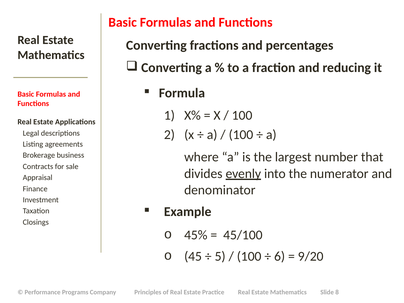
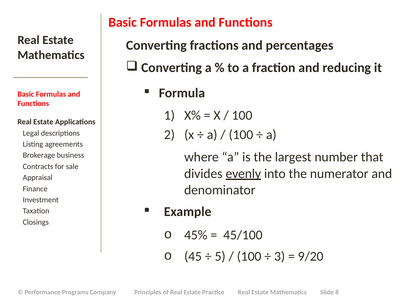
6: 6 -> 3
